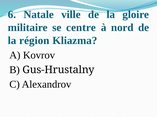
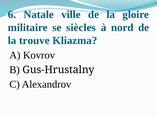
centre: centre -> siècles
région: région -> trouve
